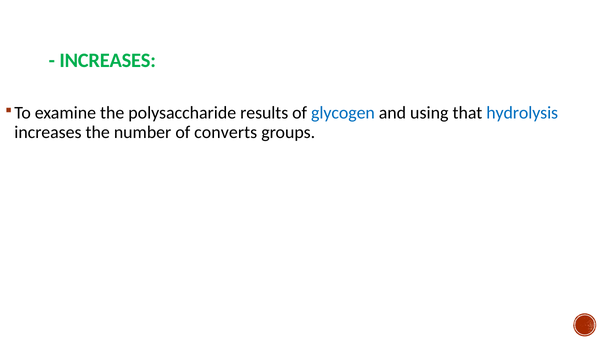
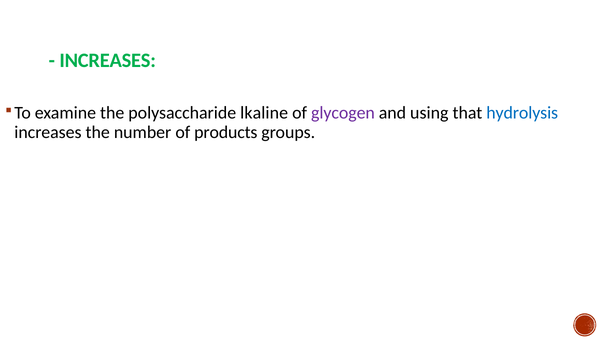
results: results -> lkaline
glycogen colour: blue -> purple
converts: converts -> products
